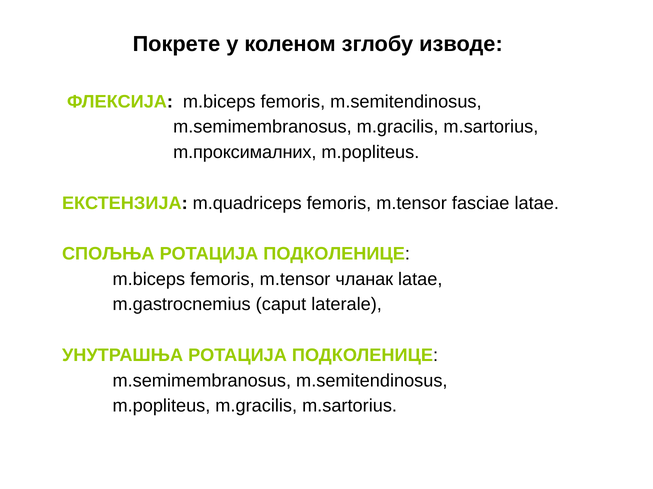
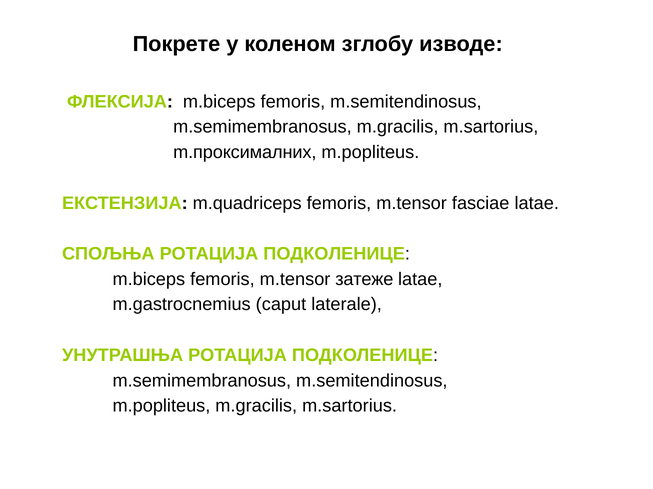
чланак: чланак -> затеже
